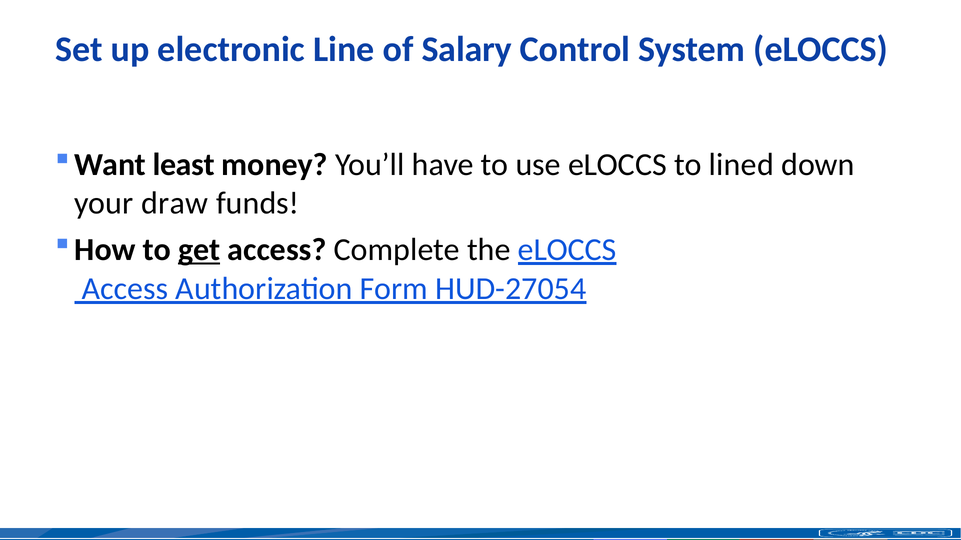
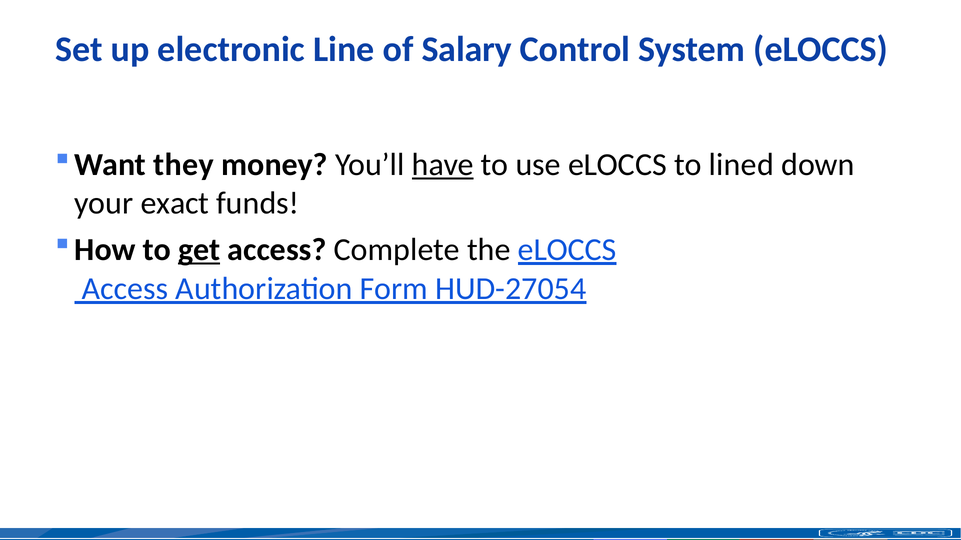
least: least -> they
have underline: none -> present
draw: draw -> exact
